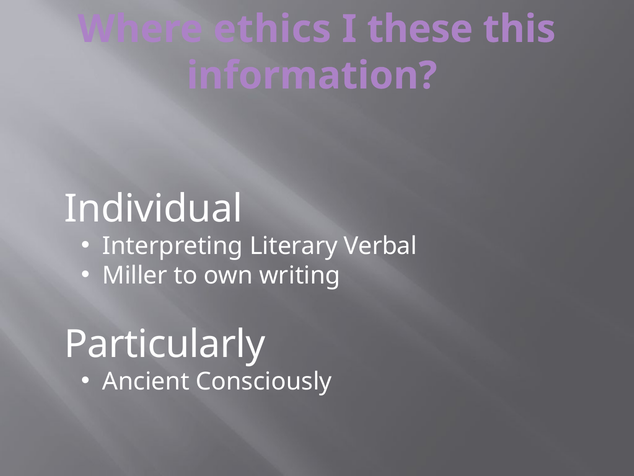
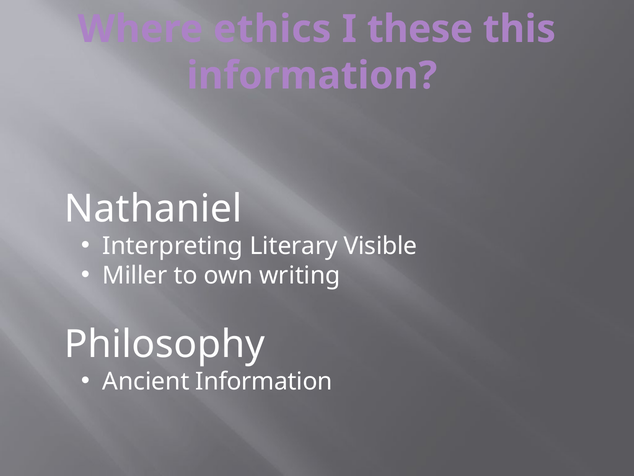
Individual: Individual -> Nathaniel
Verbal: Verbal -> Visible
Particularly: Particularly -> Philosophy
Ancient Consciously: Consciously -> Information
